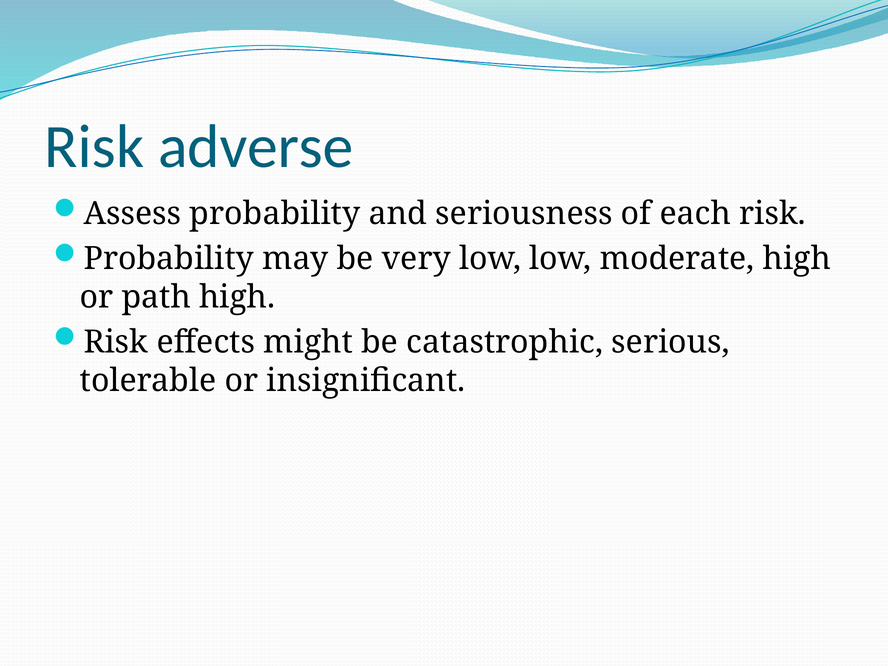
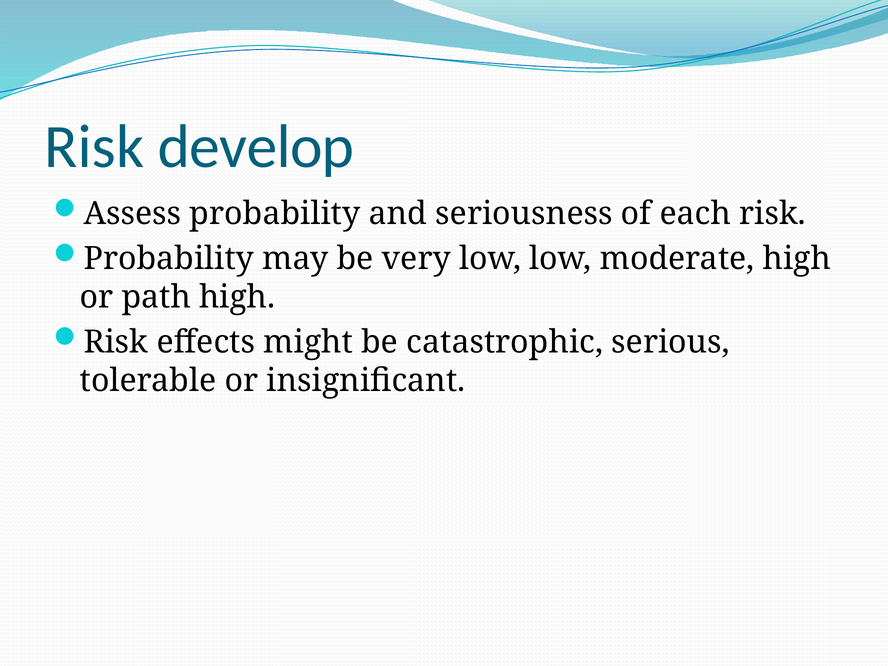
adverse: adverse -> develop
